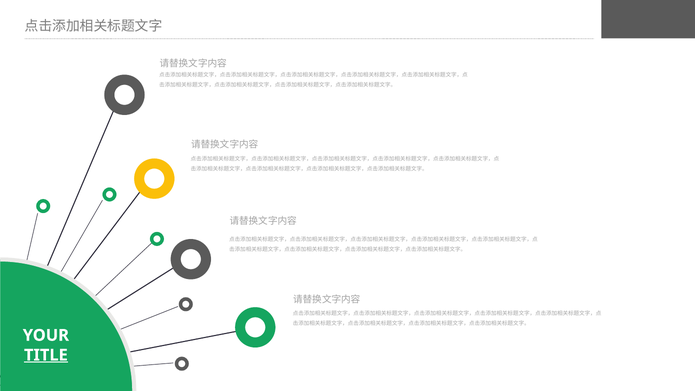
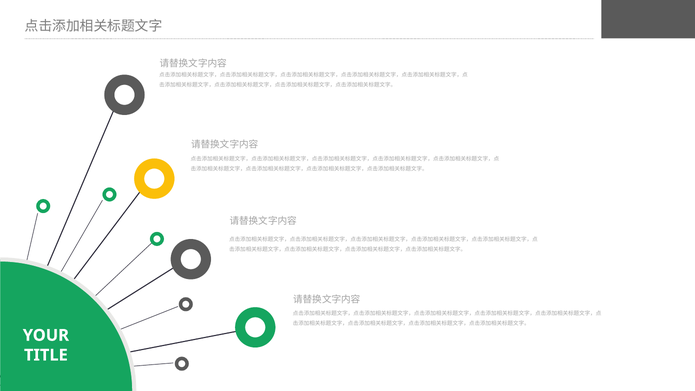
TITLE underline: present -> none
